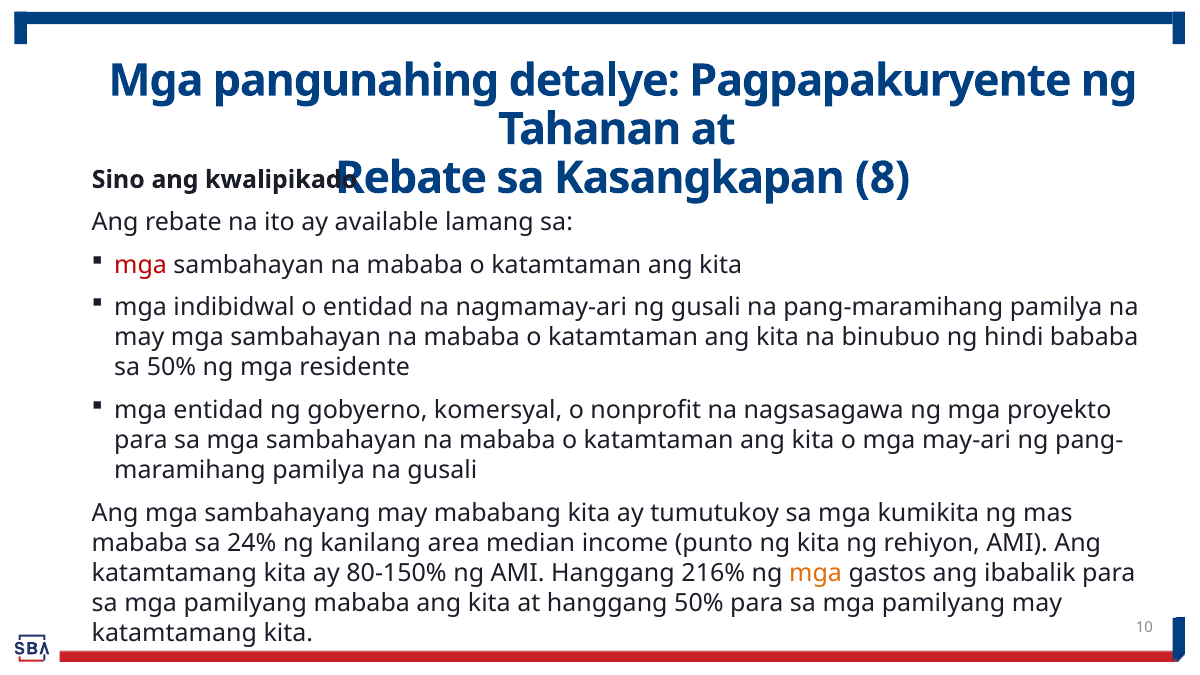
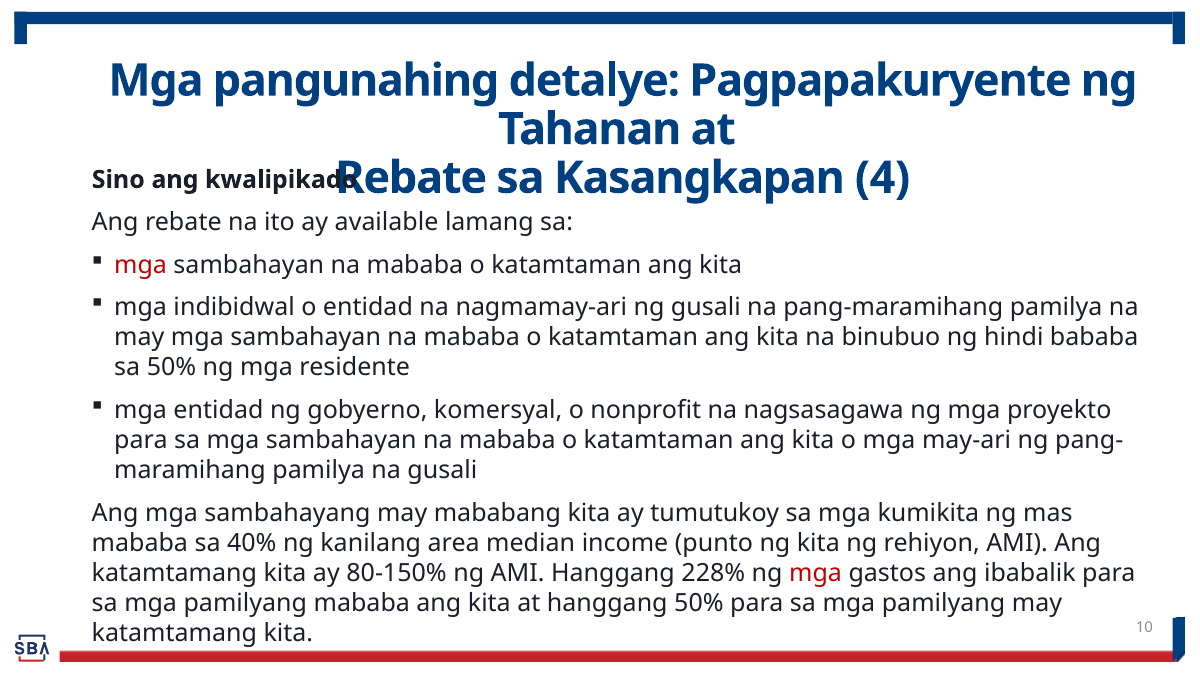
8: 8 -> 4
24%: 24% -> 40%
216%: 216% -> 228%
mga at (816, 573) colour: orange -> red
